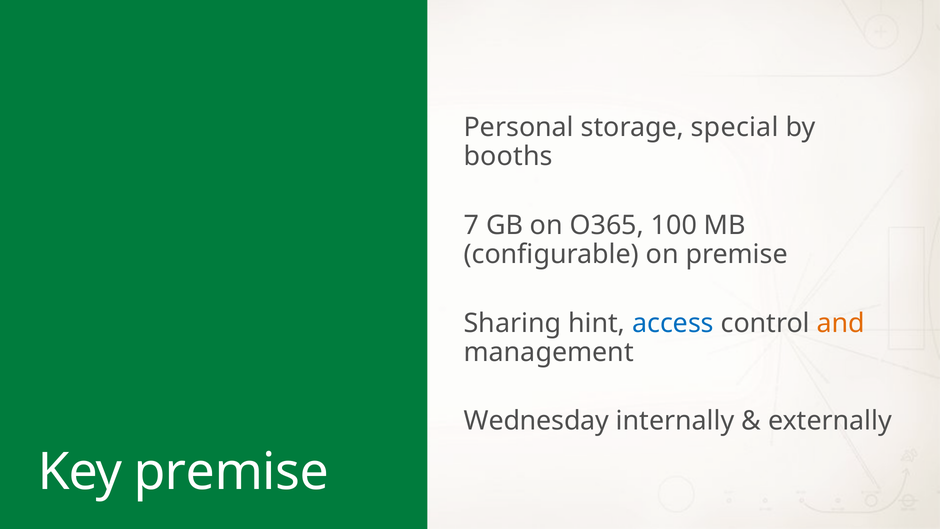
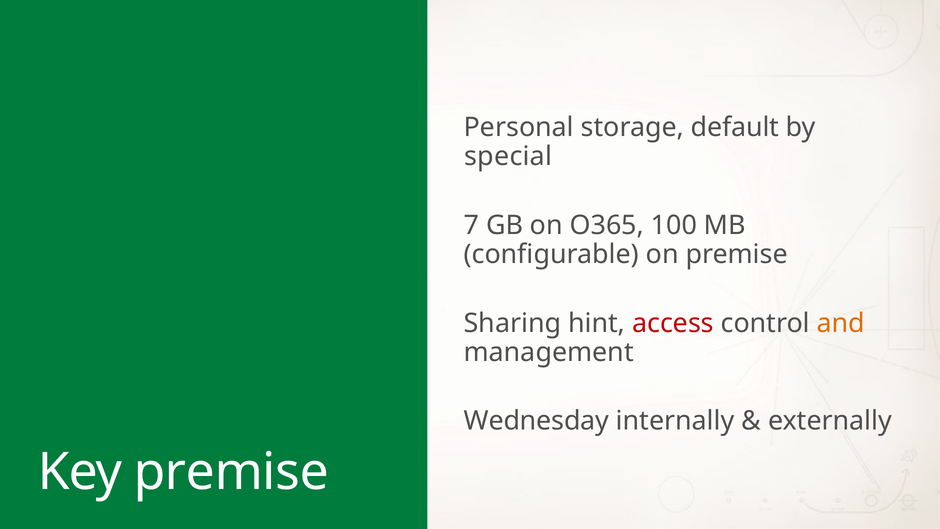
special: special -> default
booths: booths -> special
access colour: blue -> red
